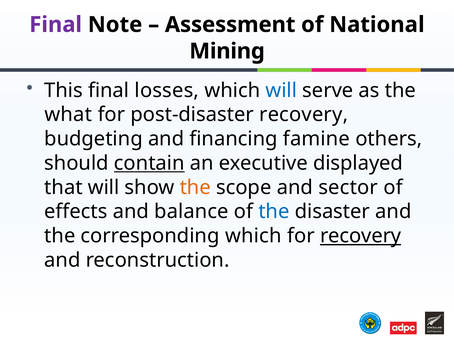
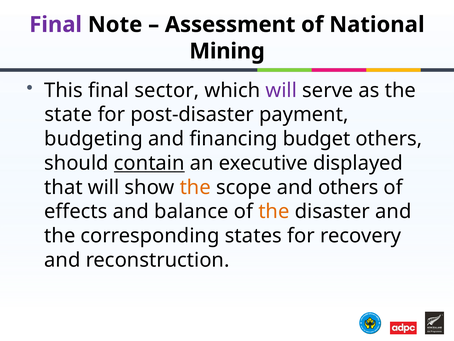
losses: losses -> sector
will at (281, 90) colour: blue -> purple
what: what -> state
post-disaster recovery: recovery -> payment
famine: famine -> budget
and sector: sector -> others
the at (274, 211) colour: blue -> orange
corresponding which: which -> states
recovery at (361, 236) underline: present -> none
